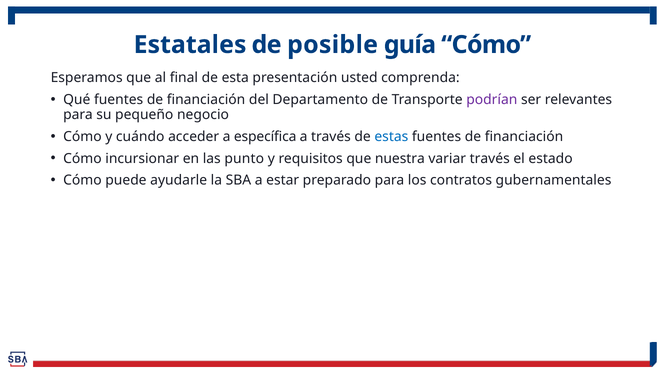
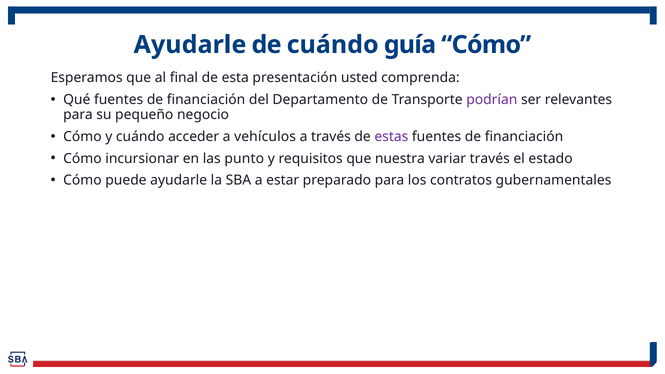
Estatales at (190, 45): Estatales -> Ayudarle
de posible: posible -> cuándo
específica: específica -> vehículos
estas colour: blue -> purple
